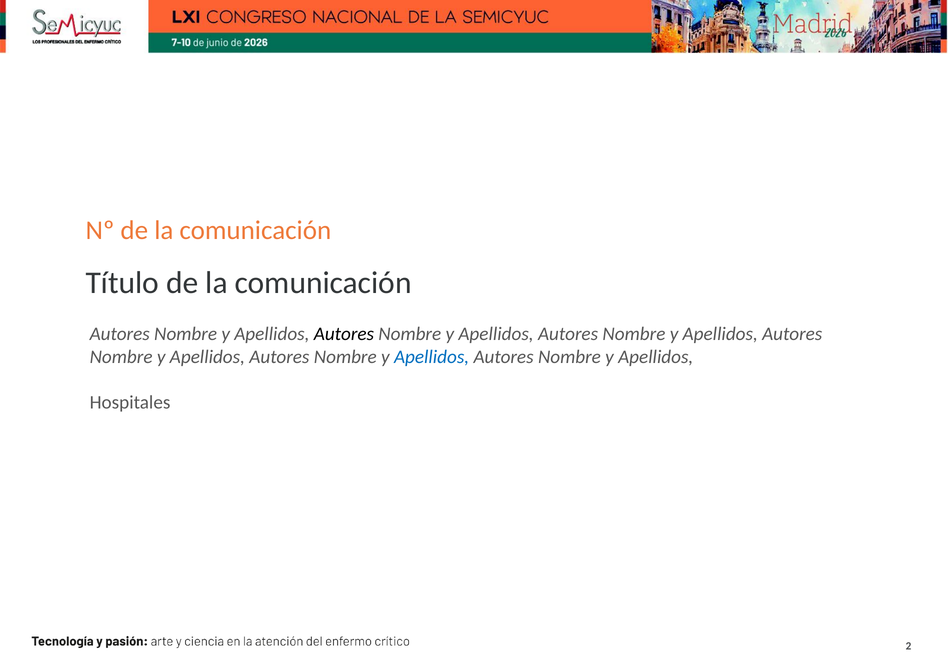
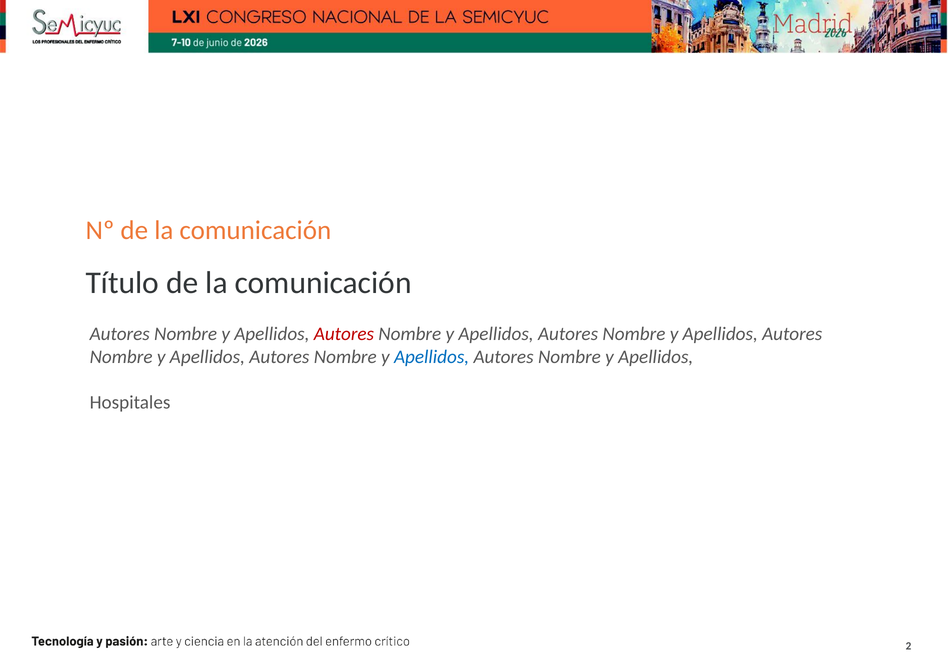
Autores at (344, 334) colour: black -> red
